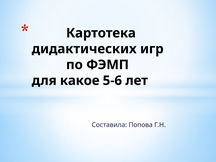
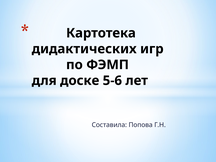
какое: какое -> доске
